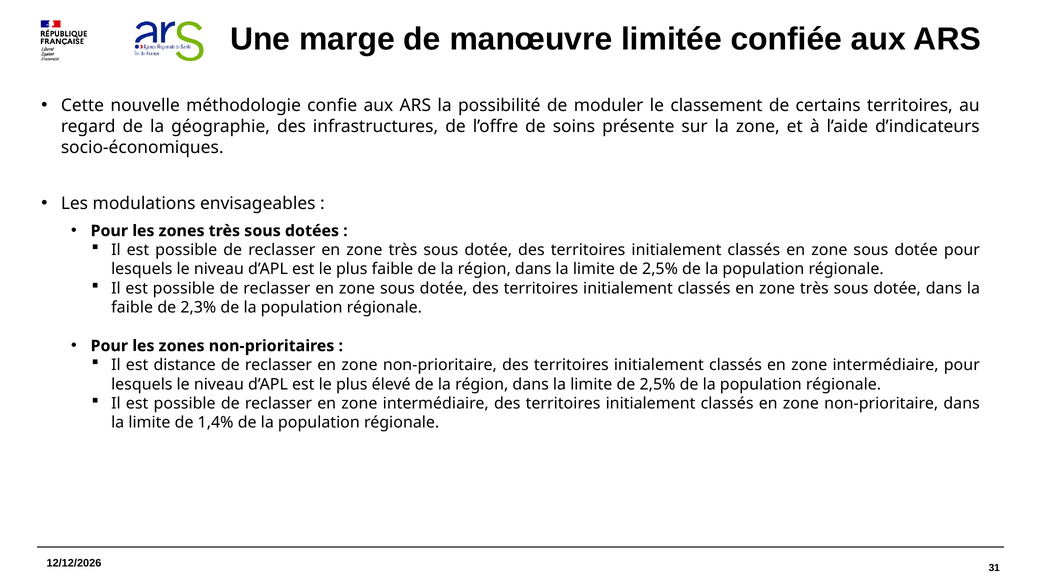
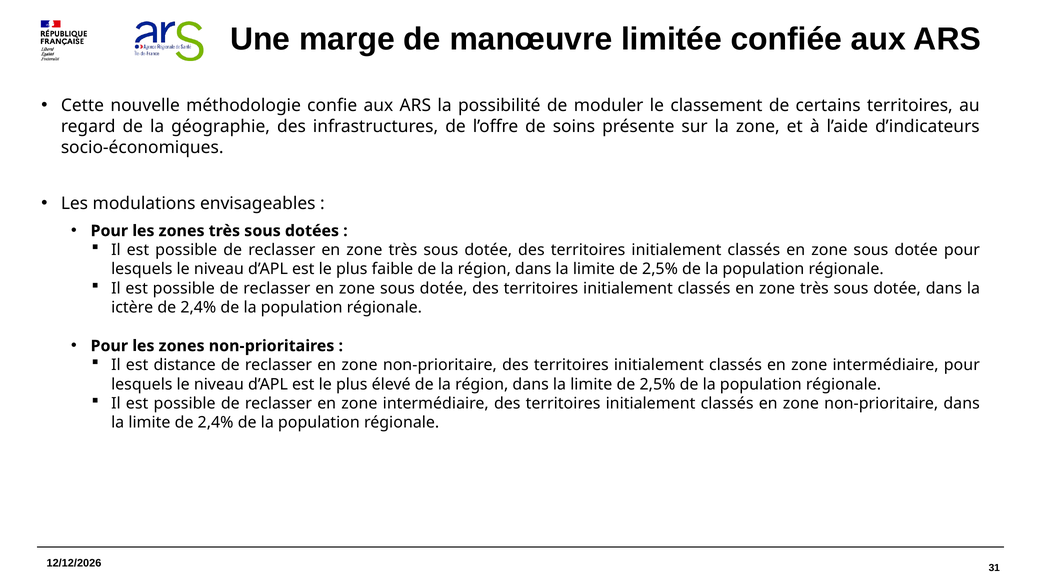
faible at (132, 307): faible -> ictère
2,3% at (198, 307): 2,3% -> 2,4%
limite de 1,4%: 1,4% -> 2,4%
